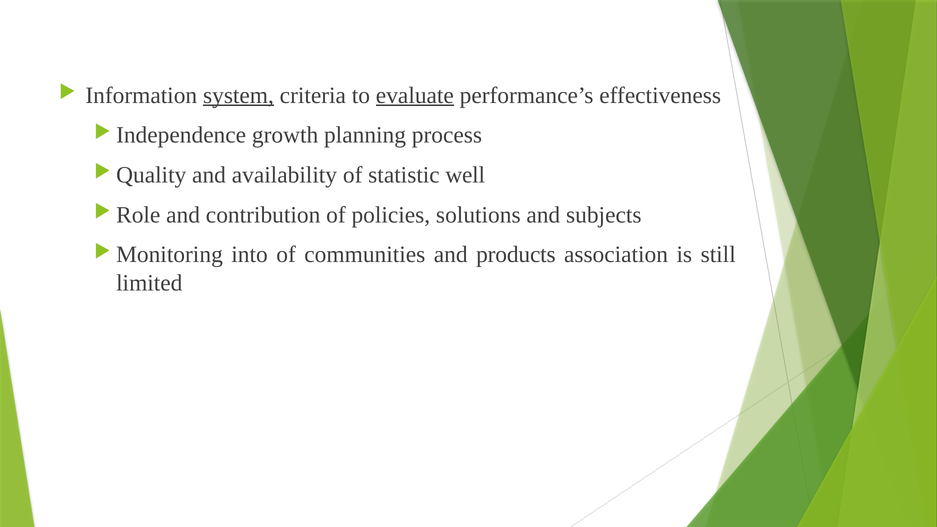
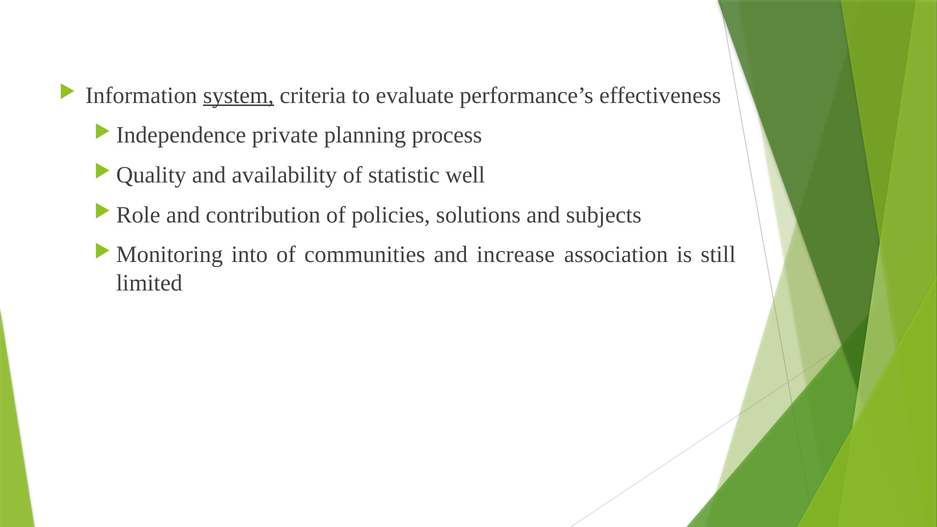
evaluate underline: present -> none
growth: growth -> private
products: products -> increase
